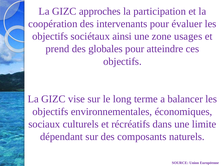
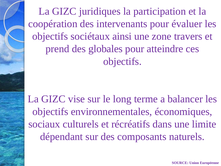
approches: approches -> juridiques
usages: usages -> travers
